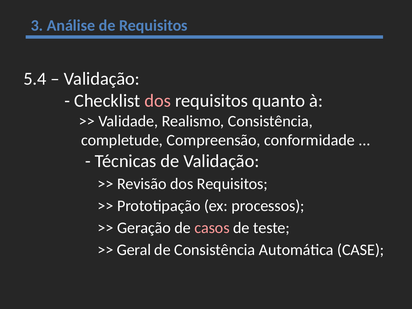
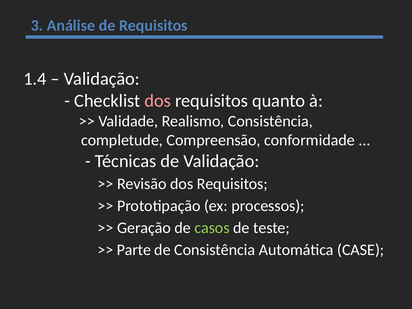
5.4: 5.4 -> 1.4
casos colour: pink -> light green
Geral: Geral -> Parte
